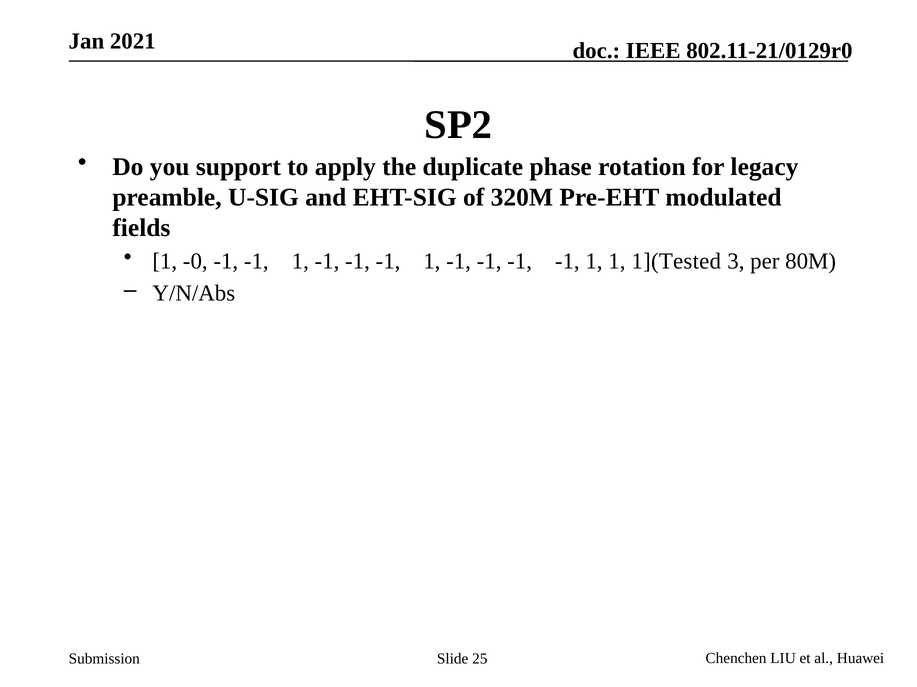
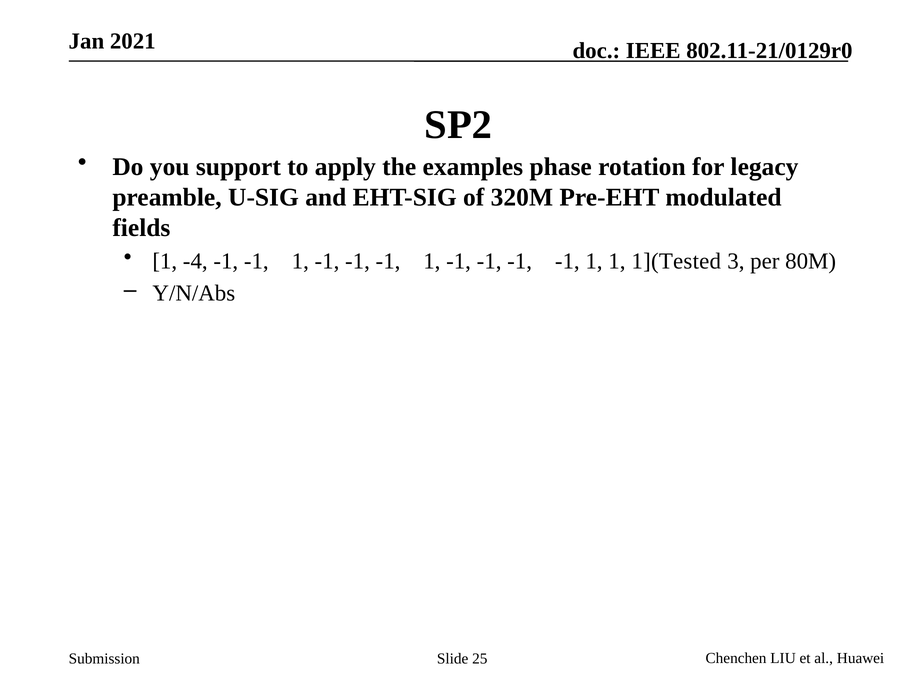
duplicate: duplicate -> examples
-0: -0 -> -4
